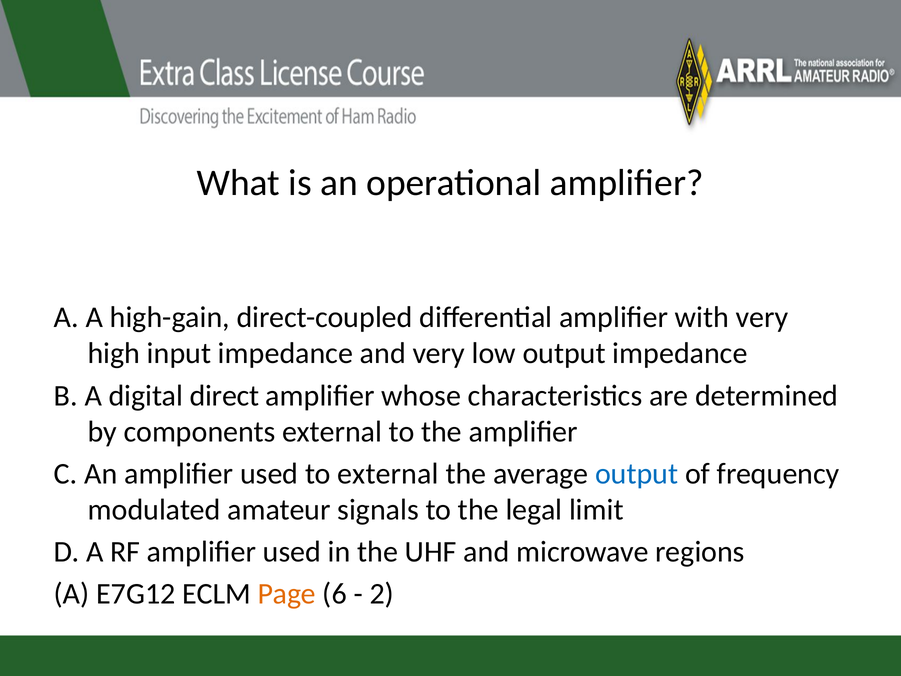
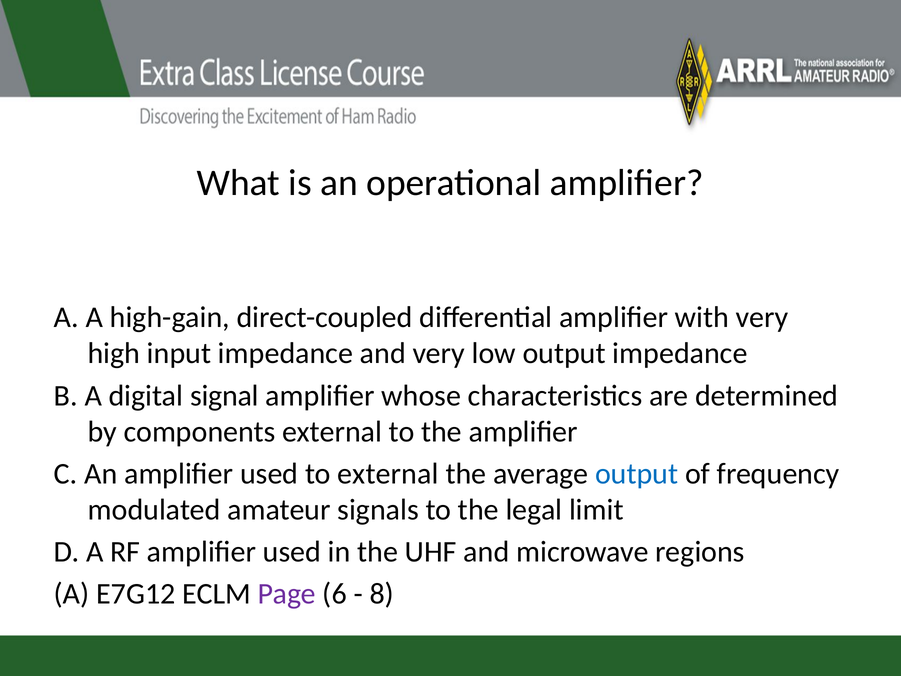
direct: direct -> signal
Page colour: orange -> purple
2: 2 -> 8
